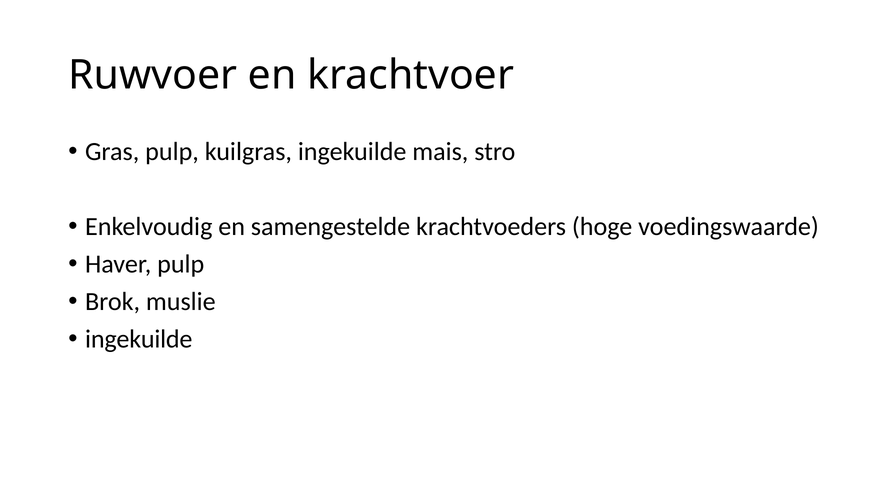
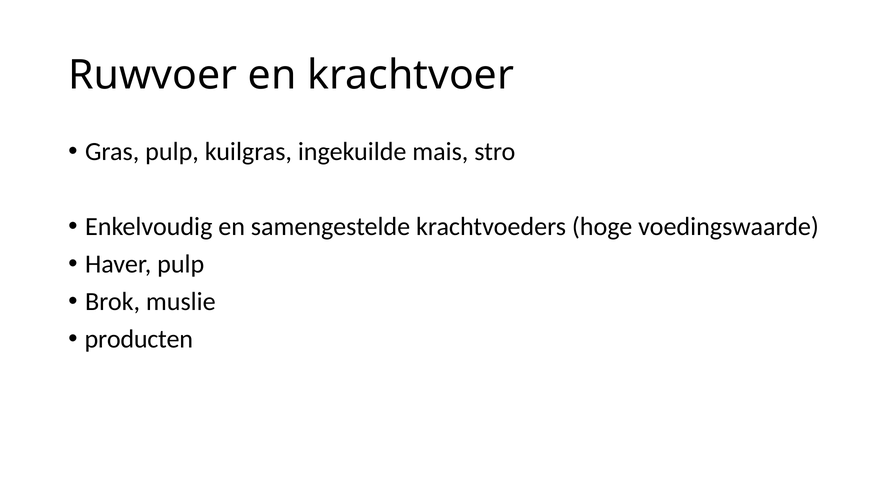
ingekuilde at (139, 339): ingekuilde -> producten
